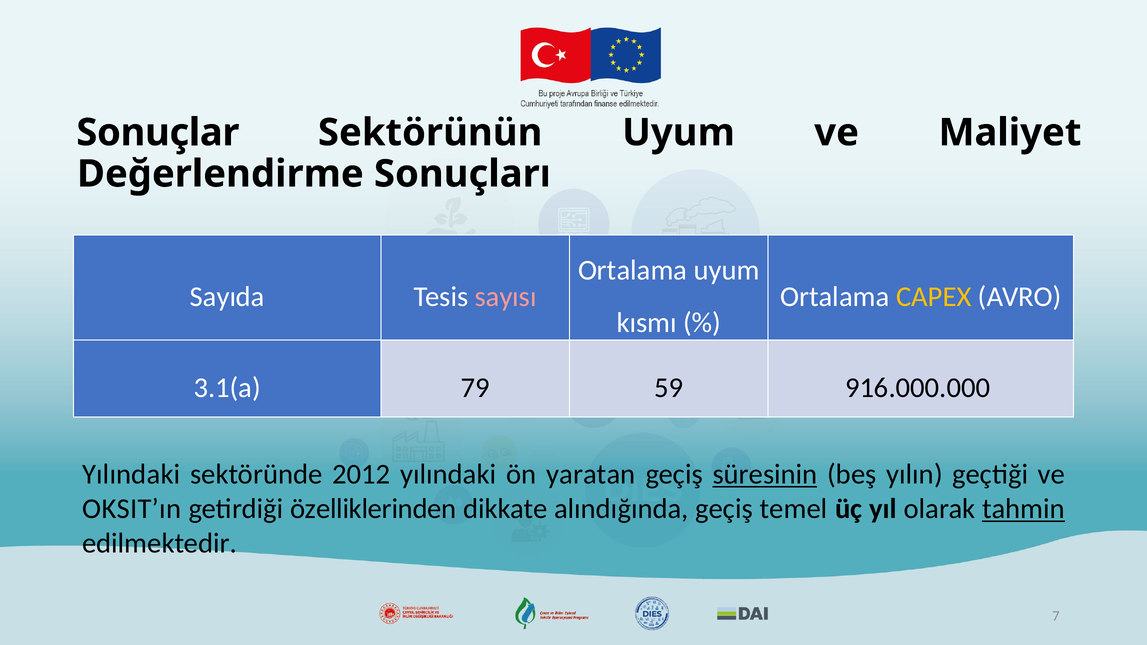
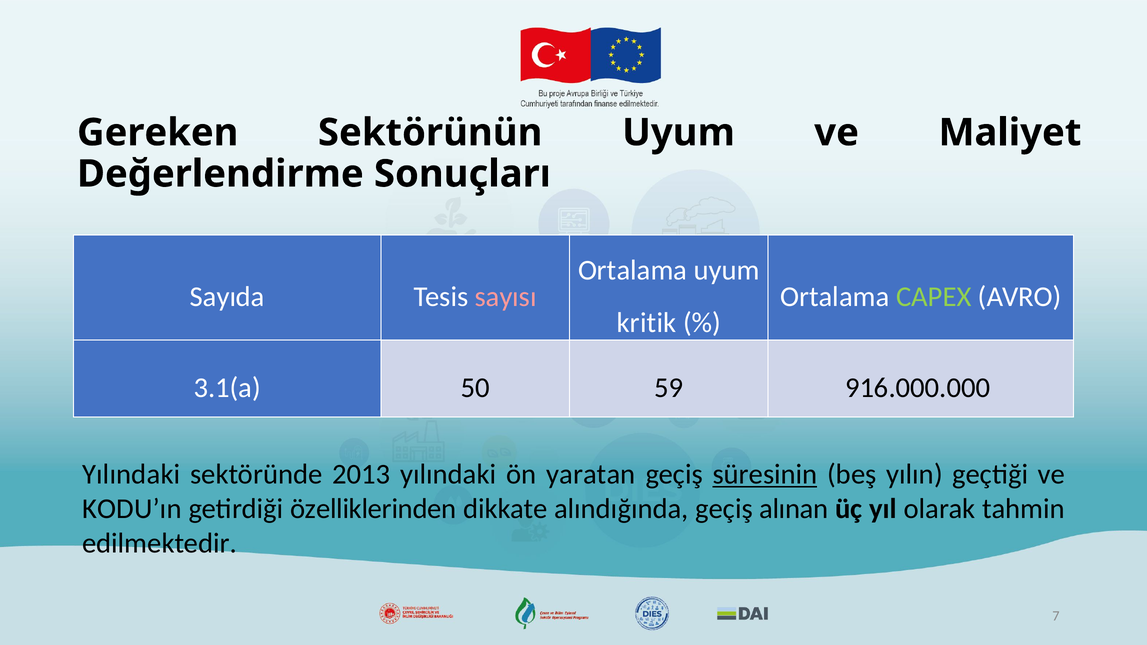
Sonuçlar: Sonuçlar -> Gereken
CAPEX colour: yellow -> light green
kısmı: kısmı -> kritik
79: 79 -> 50
2012: 2012 -> 2013
OKSIT’ın: OKSIT’ın -> KODU’ın
temel: temel -> alınan
tahmin underline: present -> none
